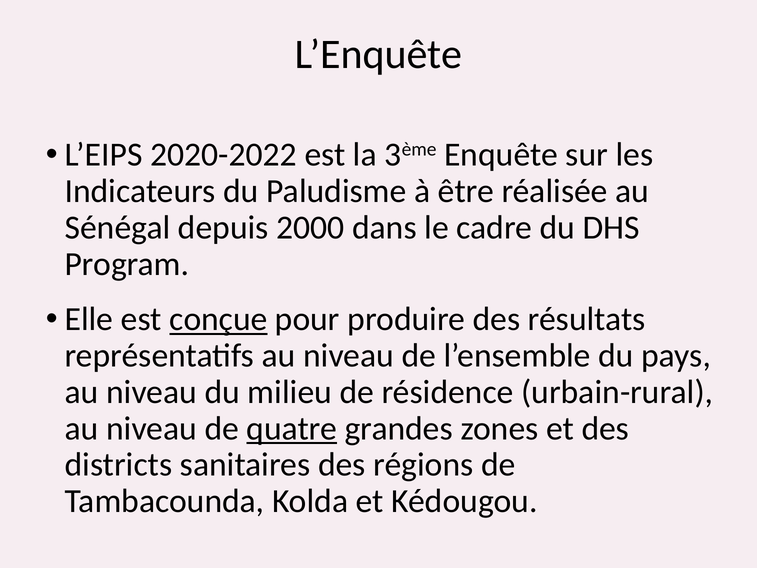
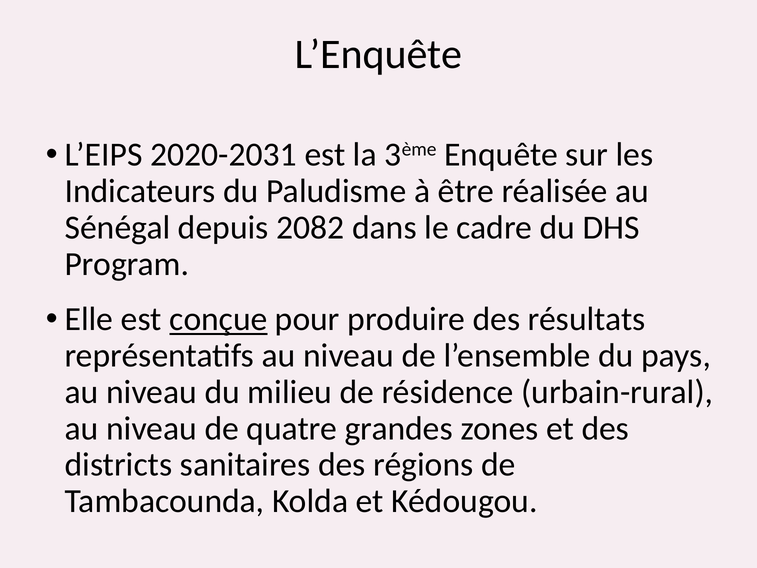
2020-2022: 2020-2022 -> 2020-2031
2000: 2000 -> 2082
quatre underline: present -> none
